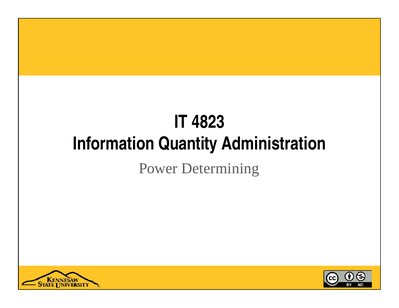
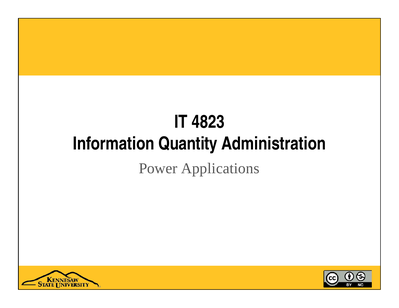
Determining: Determining -> Applications
